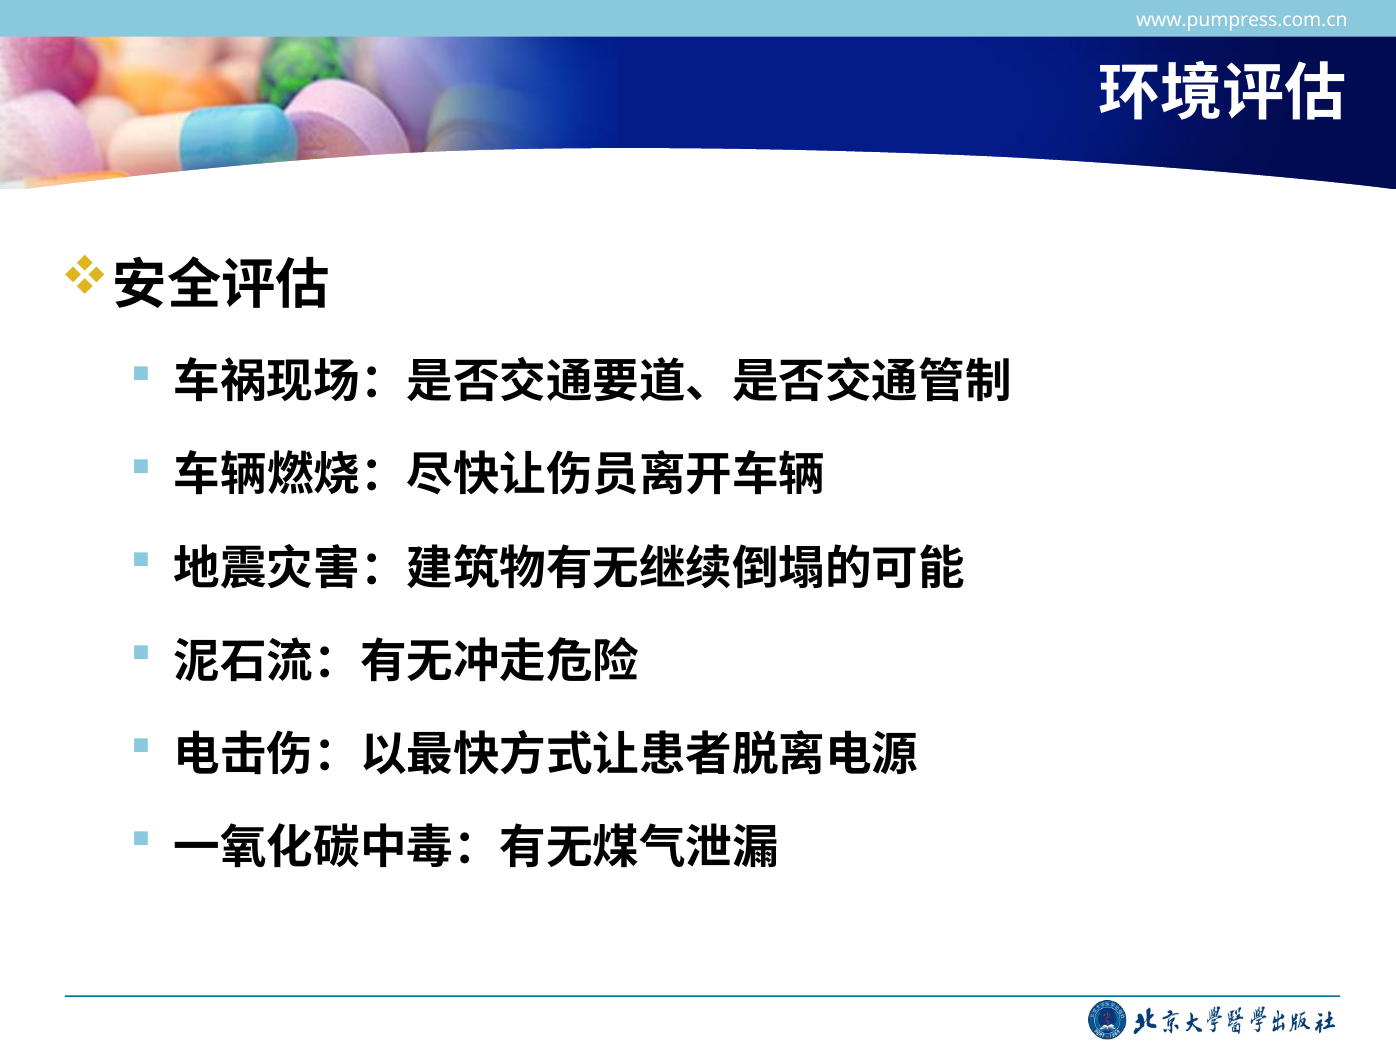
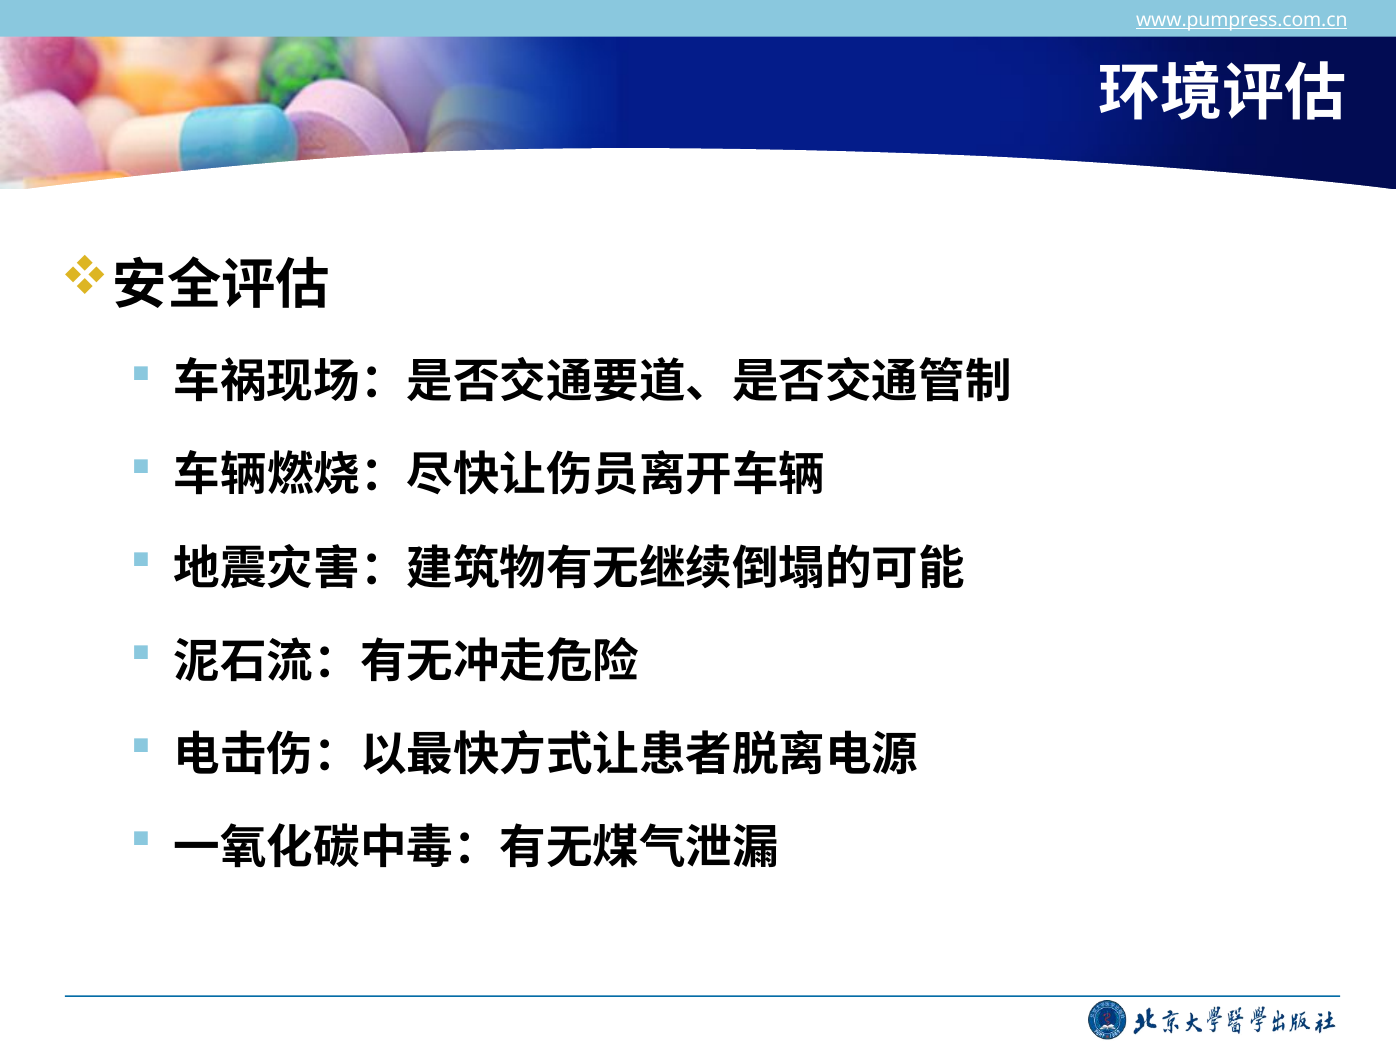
www.pumpress.com.cn underline: none -> present
